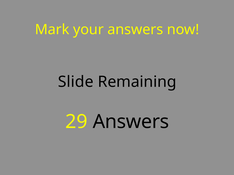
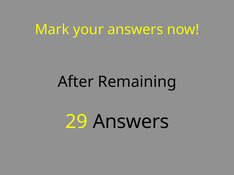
Slide: Slide -> After
